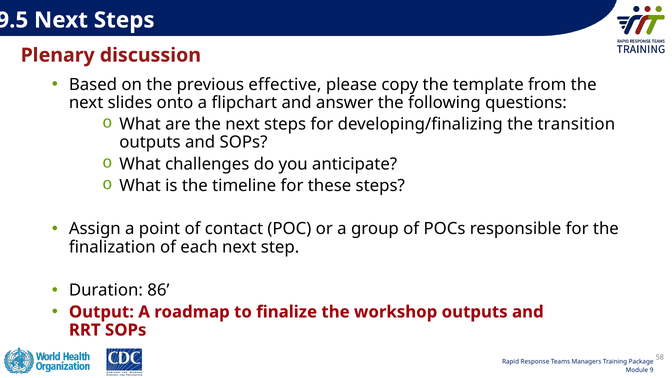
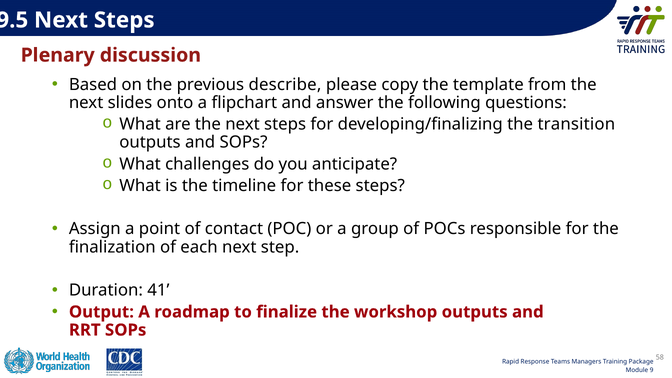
effective: effective -> describe
86: 86 -> 41
